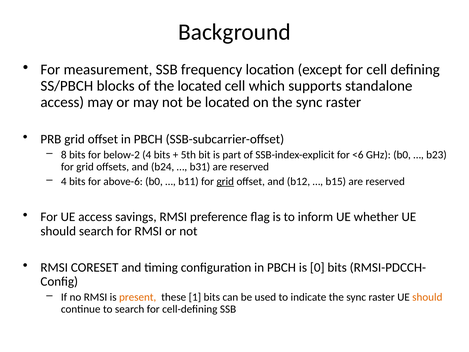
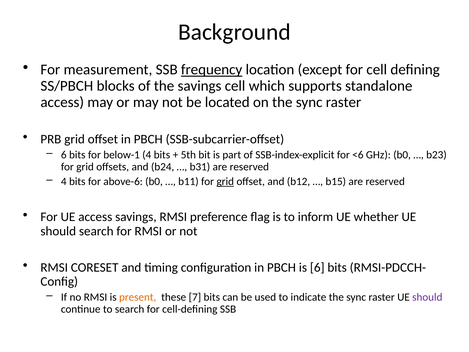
frequency underline: none -> present
the located: located -> savings
8 at (64, 155): 8 -> 6
below-2: below-2 -> below-1
is 0: 0 -> 6
1: 1 -> 7
should at (427, 297) colour: orange -> purple
